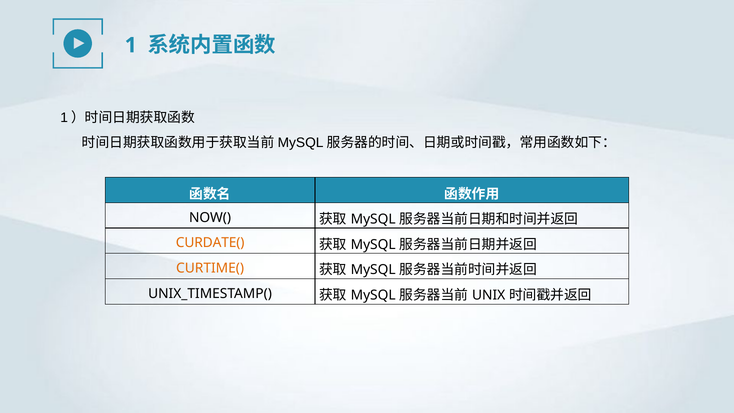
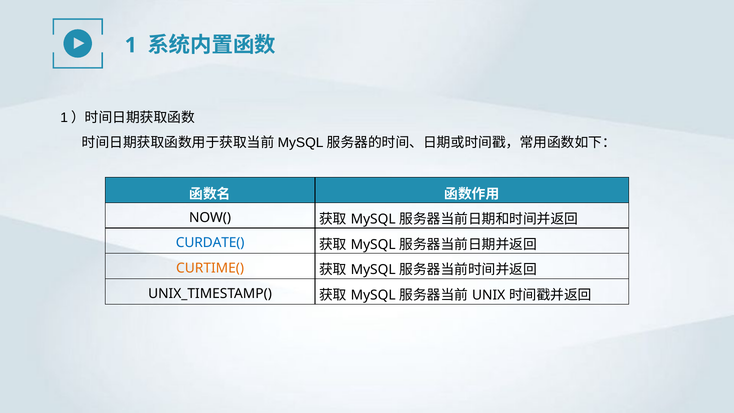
CURDATE( colour: orange -> blue
